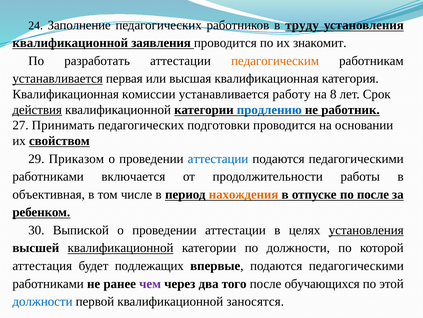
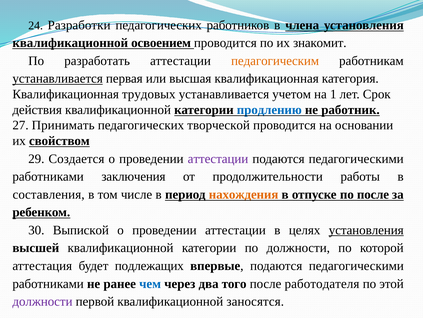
Заполнение: Заполнение -> Разработки
труду: труду -> члена
заявления: заявления -> освоением
комиссии: комиссии -> трудовых
работу: работу -> учетом
8: 8 -> 1
действия underline: present -> none
подготовки: подготовки -> творческой
Приказом: Приказом -> Создается
аттестации at (218, 158) colour: blue -> purple
включается: включается -> заключения
объективная: объективная -> составления
квалификационной at (121, 247) underline: present -> none
чем colour: purple -> blue
обучающихся: обучающихся -> работодателя
должности at (42, 301) colour: blue -> purple
